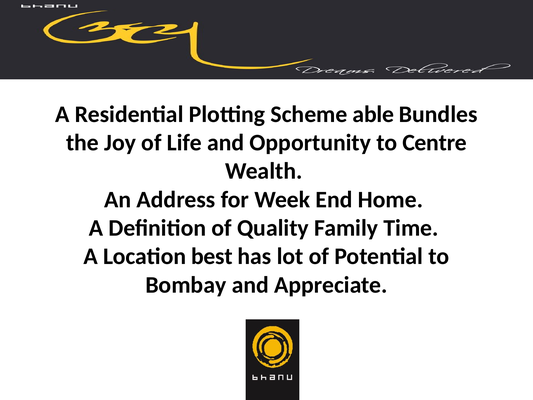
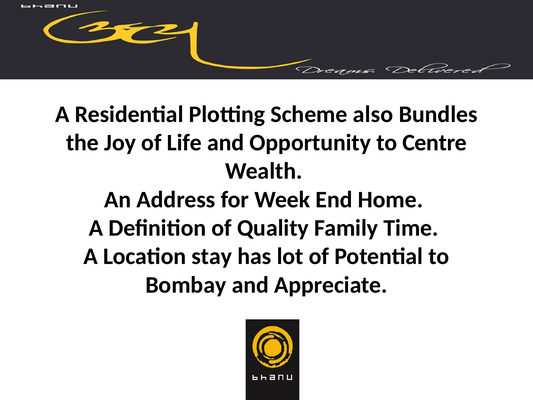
able: able -> also
best: best -> stay
